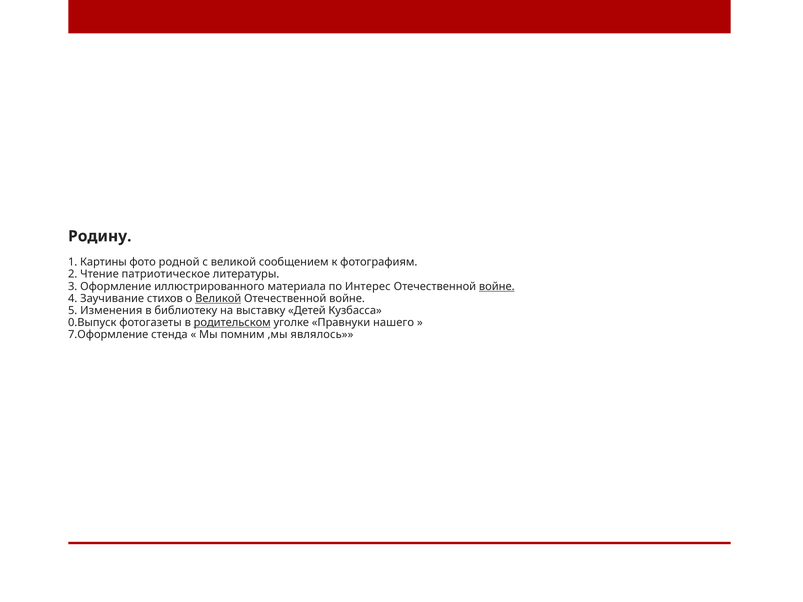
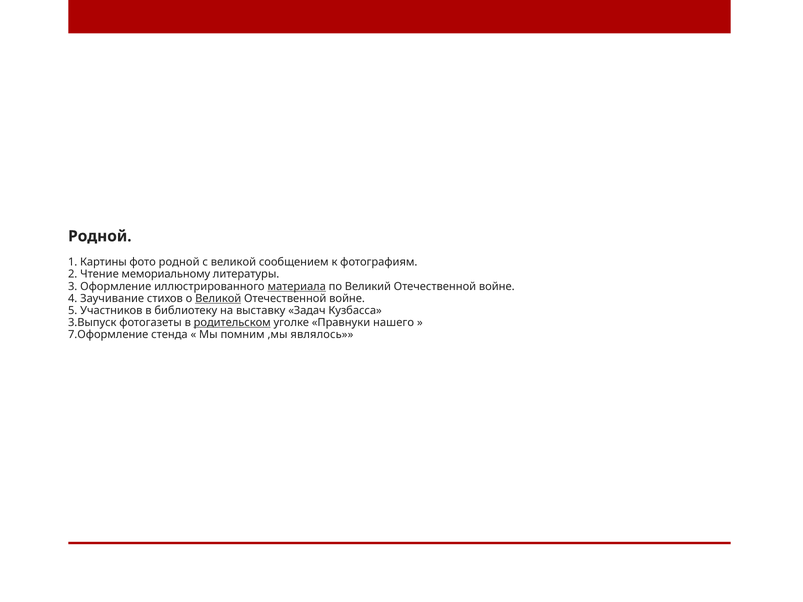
Родину at (100, 236): Родину -> Родной
патриотическое: патриотическое -> мемориальному
материала underline: none -> present
Интерес: Интерес -> Великий
войне at (497, 286) underline: present -> none
Изменения: Изменения -> Участников
Детей: Детей -> Задач
0.Выпуск: 0.Выпуск -> 3.Выпуск
